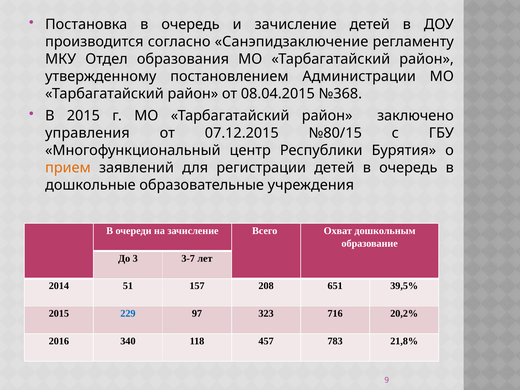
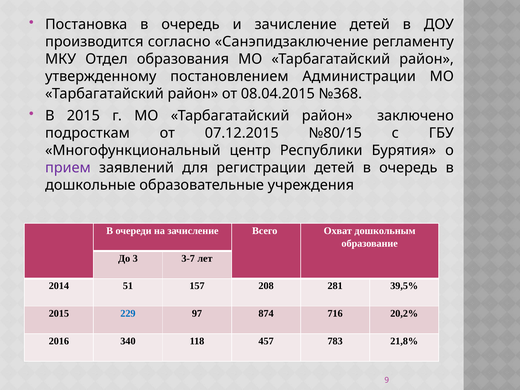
управления: управления -> подросткам
прием colour: orange -> purple
651: 651 -> 281
323: 323 -> 874
